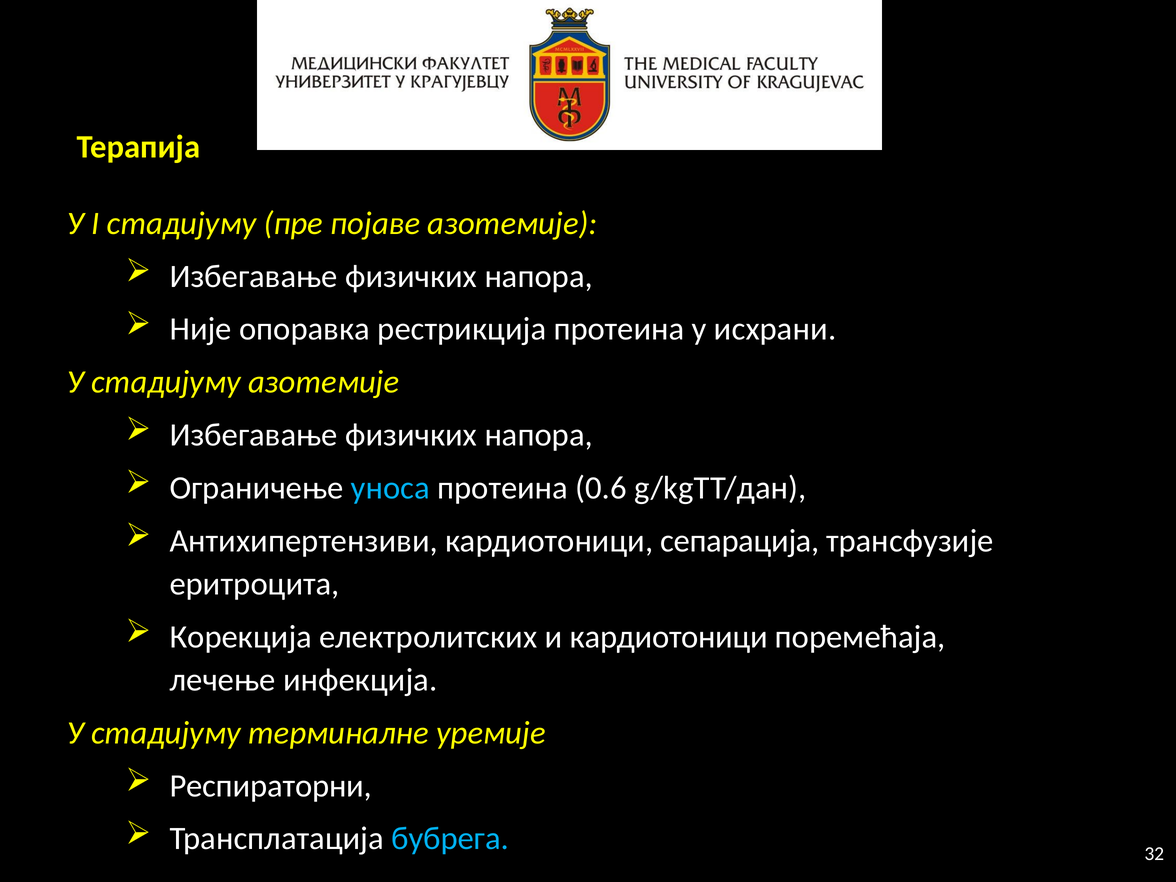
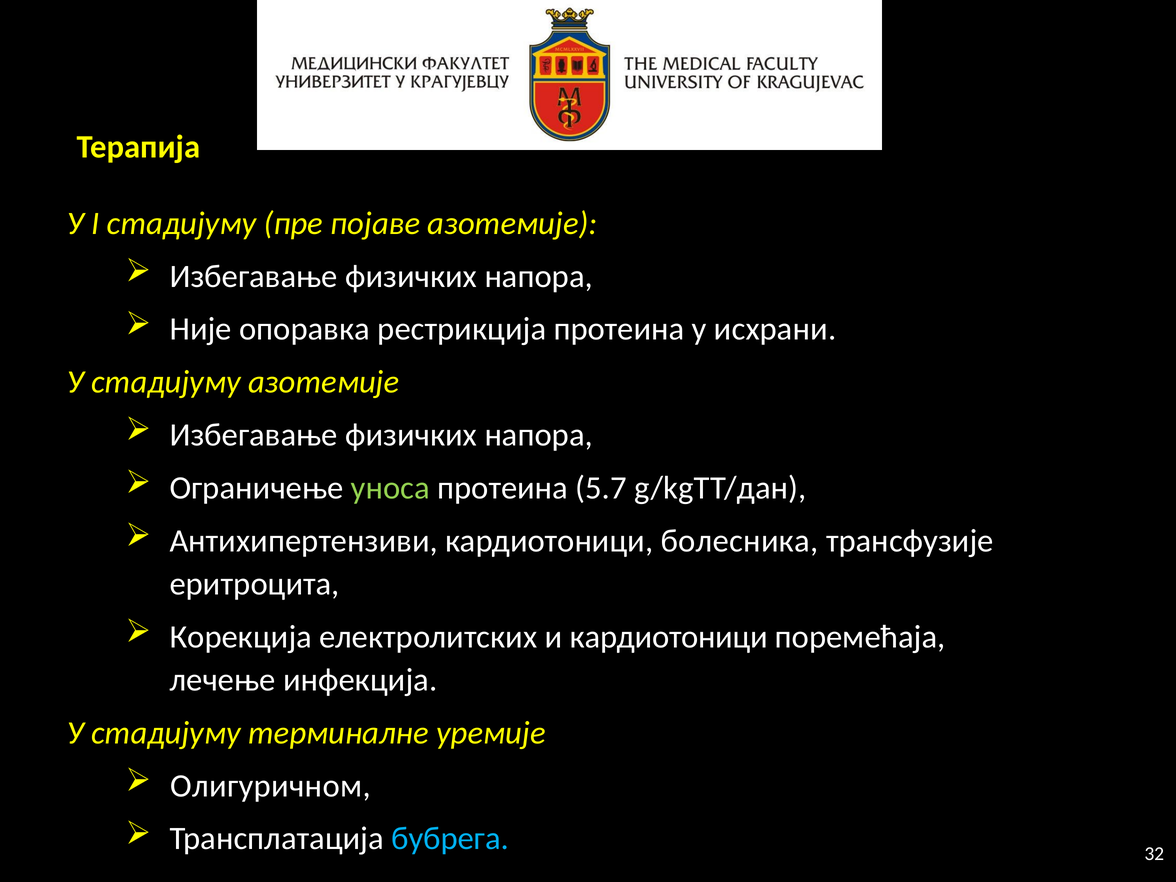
уноса colour: light blue -> light green
0.6: 0.6 -> 5.7
сепарација: сепарација -> болесника
Респираторни: Респираторни -> Олигуричном
